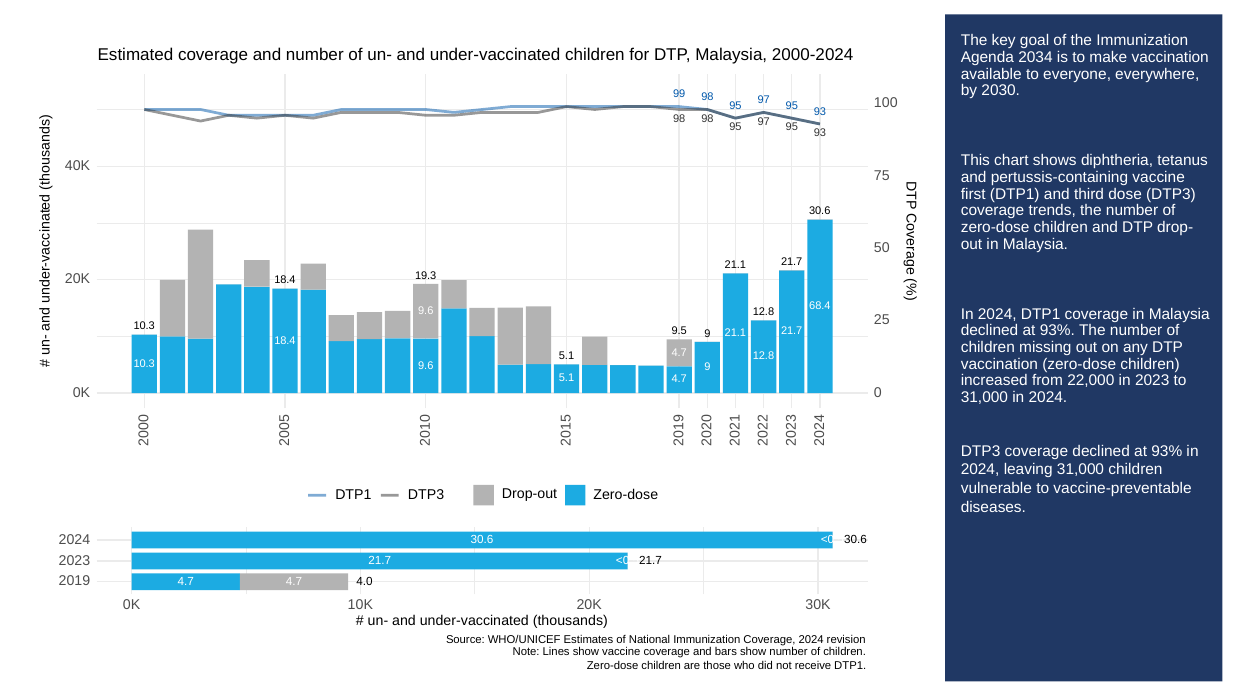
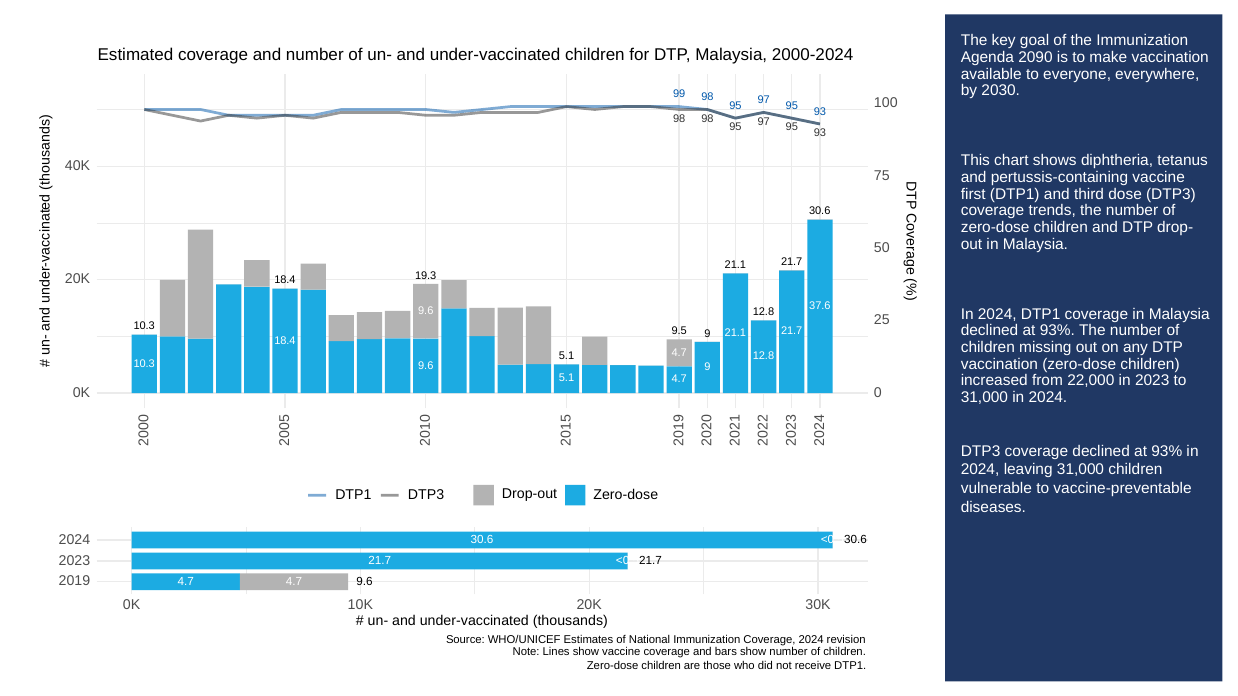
2034: 2034 -> 2090
68.4: 68.4 -> 37.6
4.0 at (365, 582): 4.0 -> 9.6
